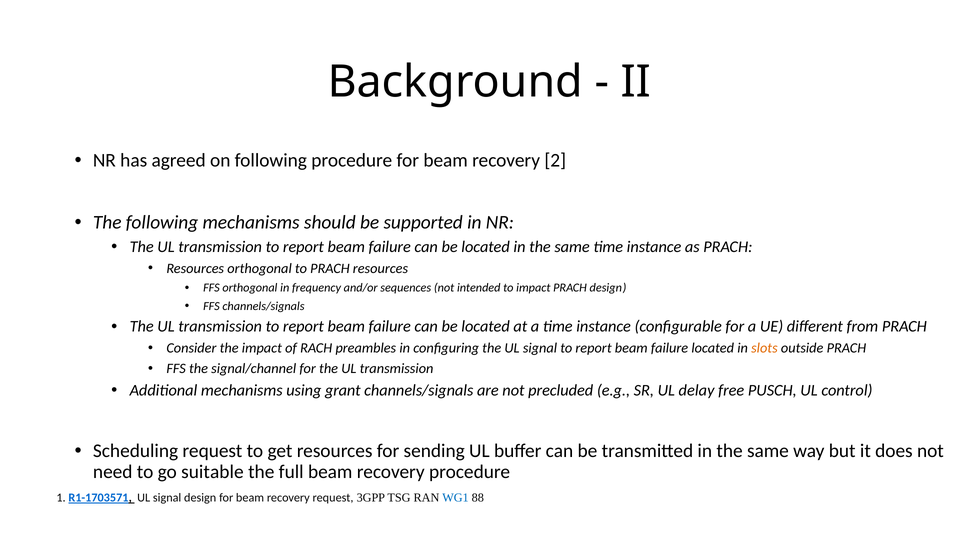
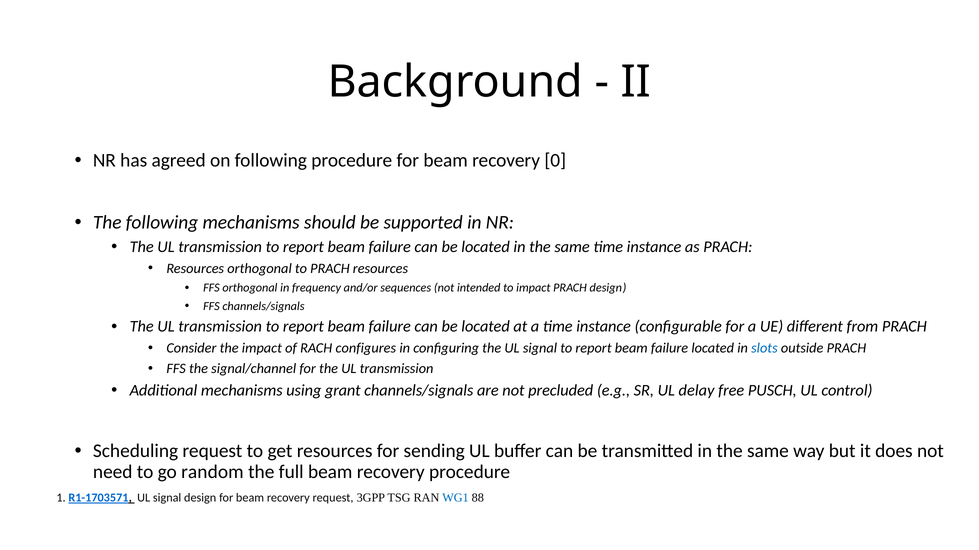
2: 2 -> 0
preambles: preambles -> configures
slots colour: orange -> blue
suitable: suitable -> random
